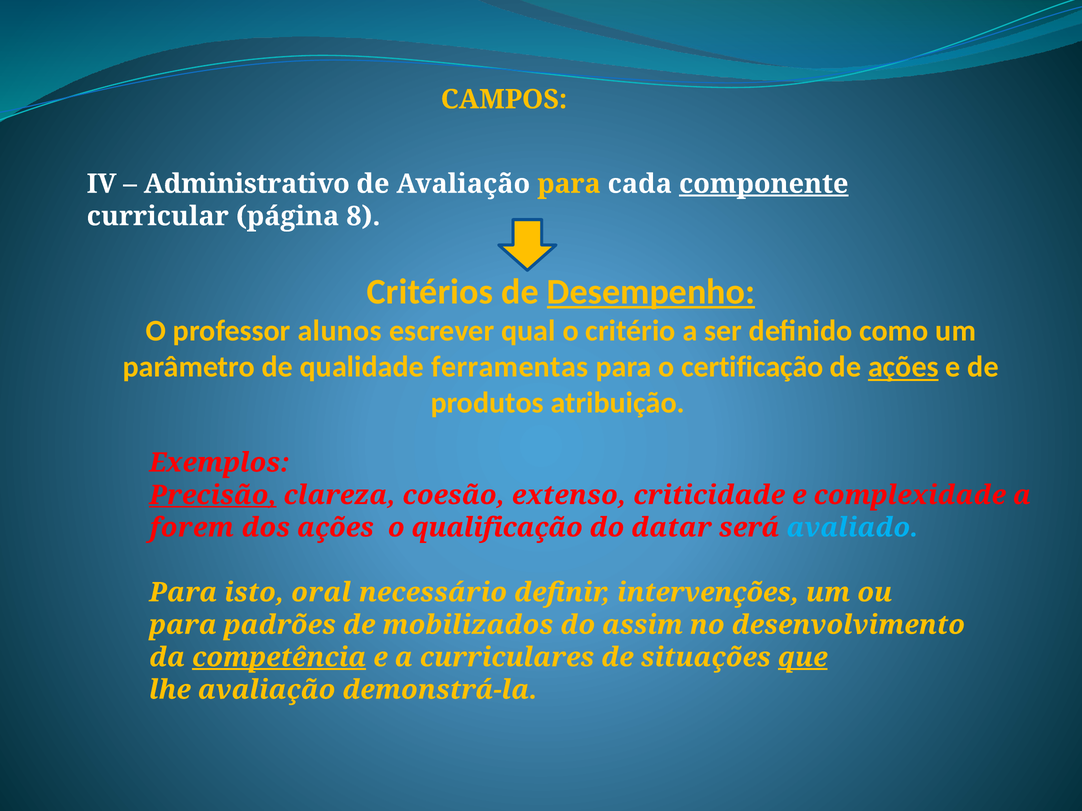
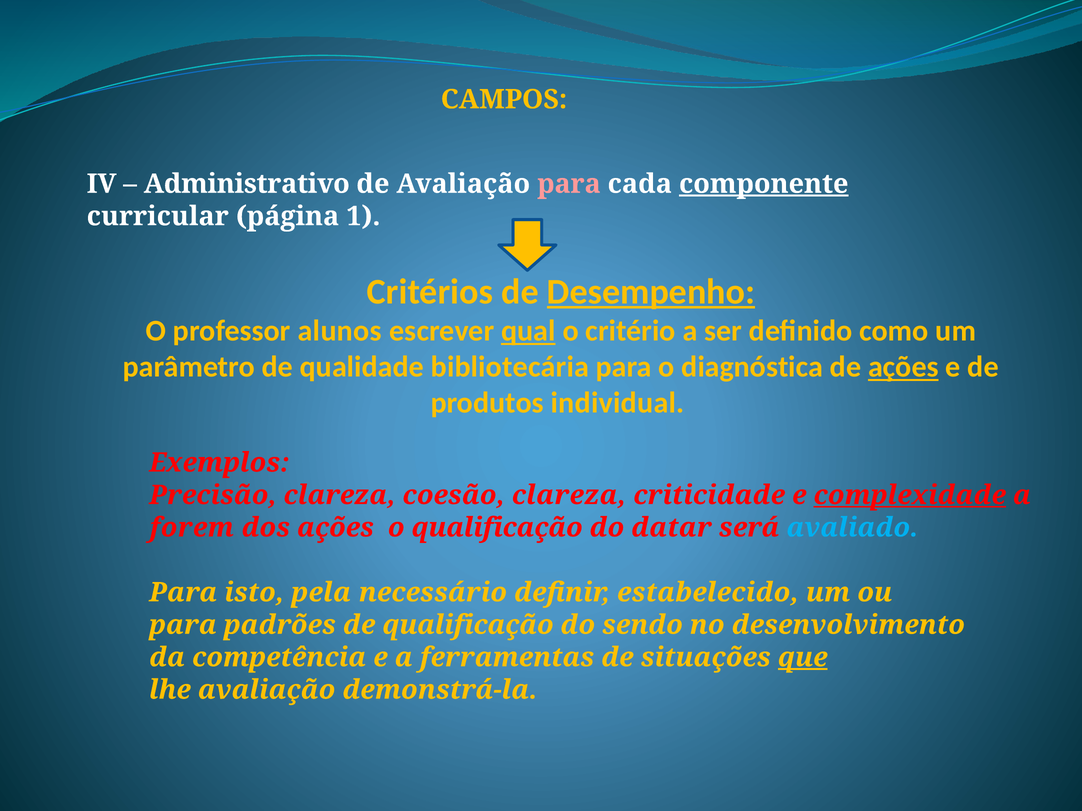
para at (569, 184) colour: yellow -> pink
8: 8 -> 1
qual underline: none -> present
ferramentas: ferramentas -> bibliotecária
certificação: certificação -> diagnóstica
atribuição: atribuição -> individual
Precisão underline: present -> none
coesão extenso: extenso -> clareza
complexidade underline: none -> present
oral: oral -> pela
intervenções: intervenções -> estabelecido
de mobilizados: mobilizados -> qualificação
assim: assim -> sendo
competência underline: present -> none
curriculares: curriculares -> ferramentas
